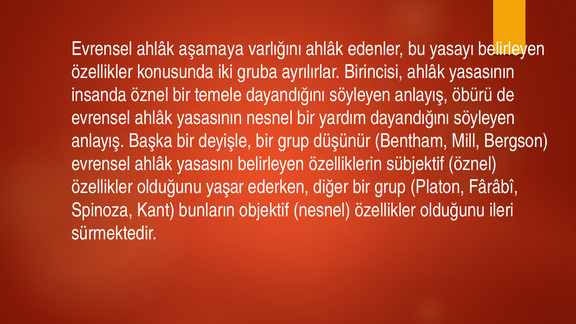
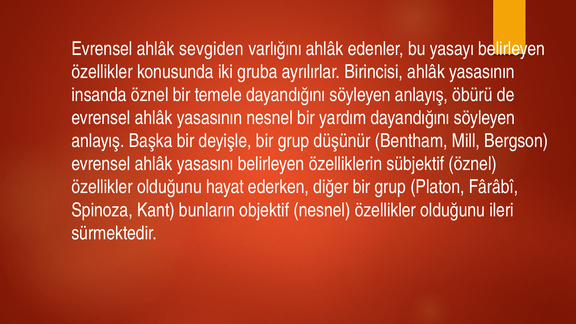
aşamaya: aşamaya -> sevgiden
yaşar: yaşar -> hayat
